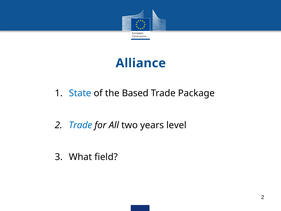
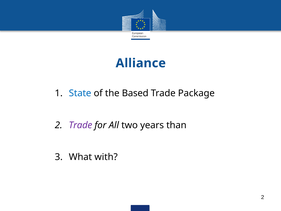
Trade at (80, 125) colour: blue -> purple
level: level -> than
field: field -> with
